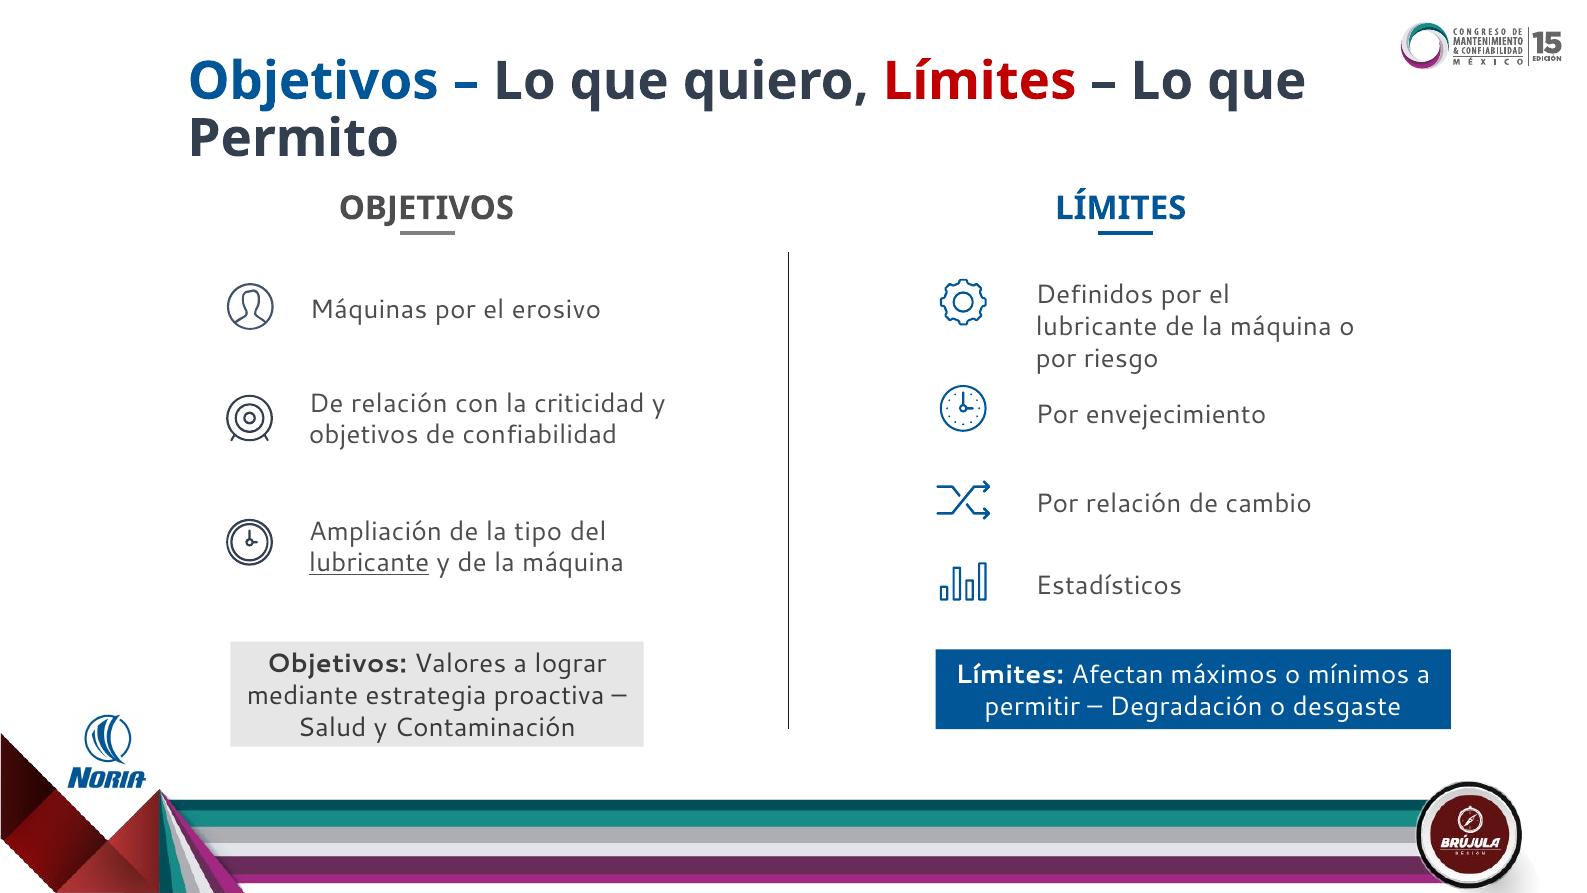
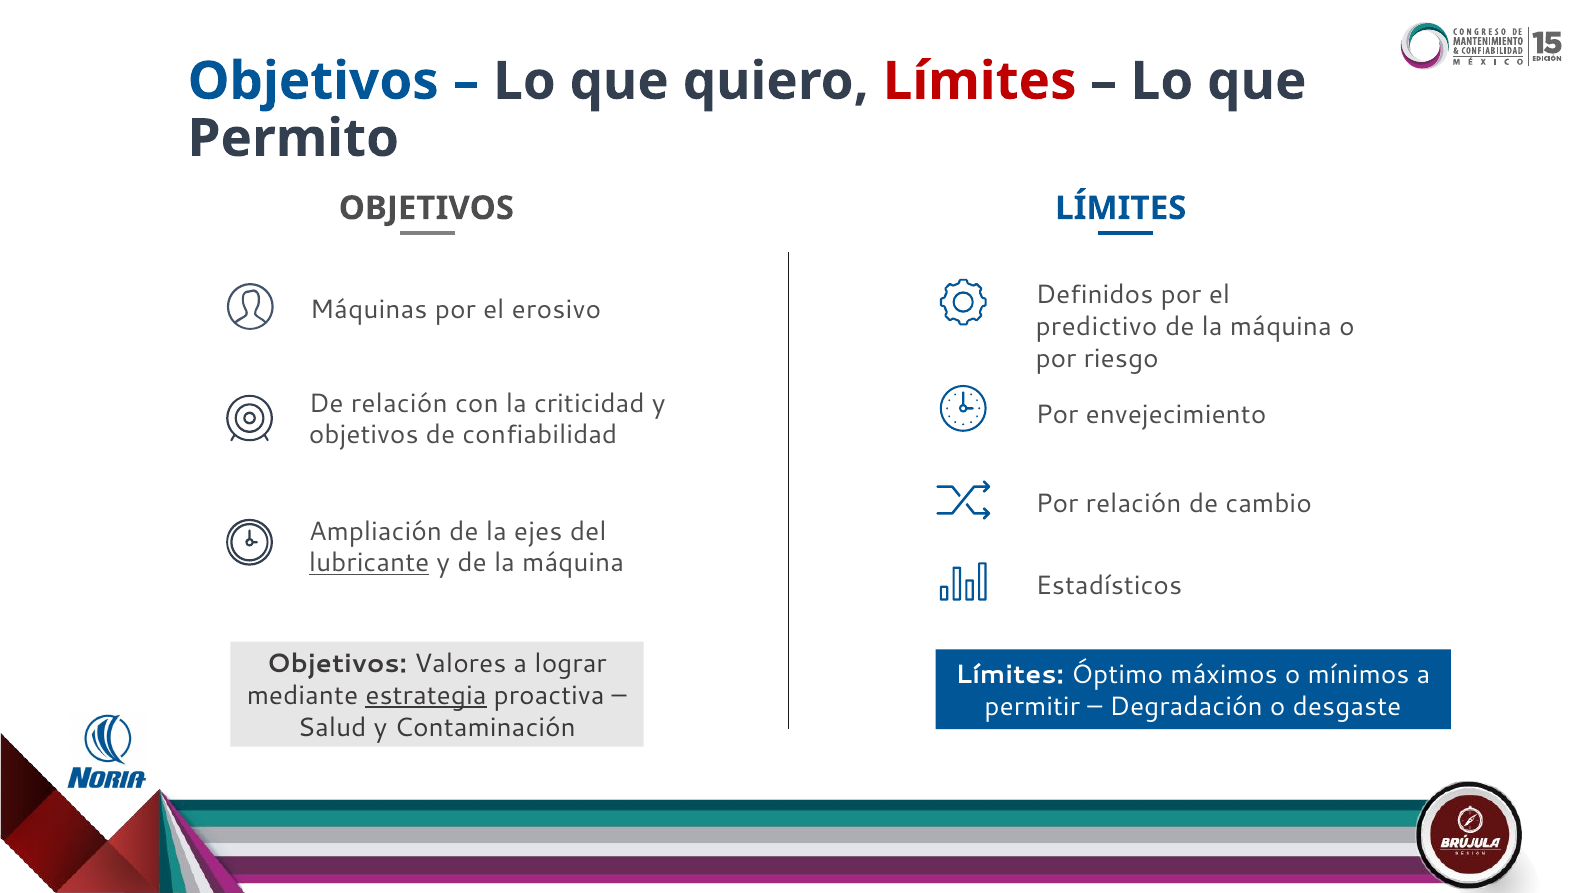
lubricante at (1097, 326): lubricante -> predictivo
tipo: tipo -> ejes
Afectan: Afectan -> Óptimo
estrategia underline: none -> present
